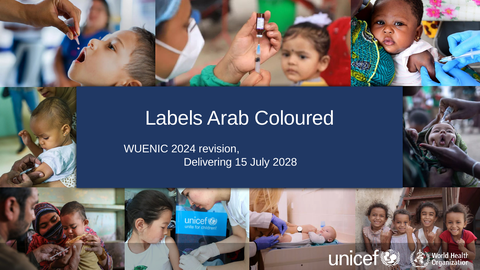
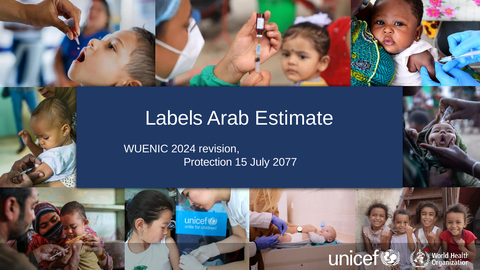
Coloured: Coloured -> Estimate
Delivering: Delivering -> Protection
2028: 2028 -> 2077
